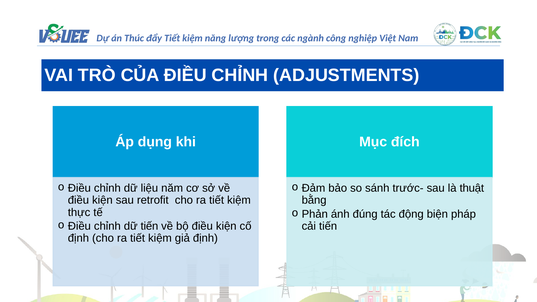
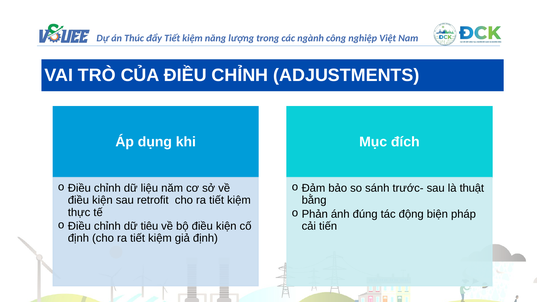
dữ tiến: tiến -> tiêu
